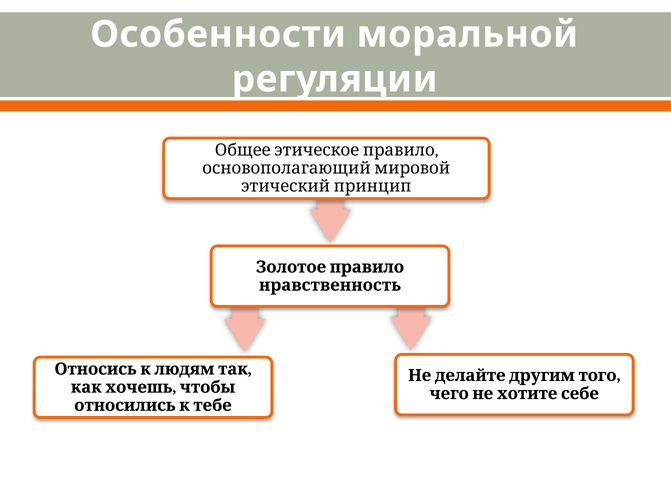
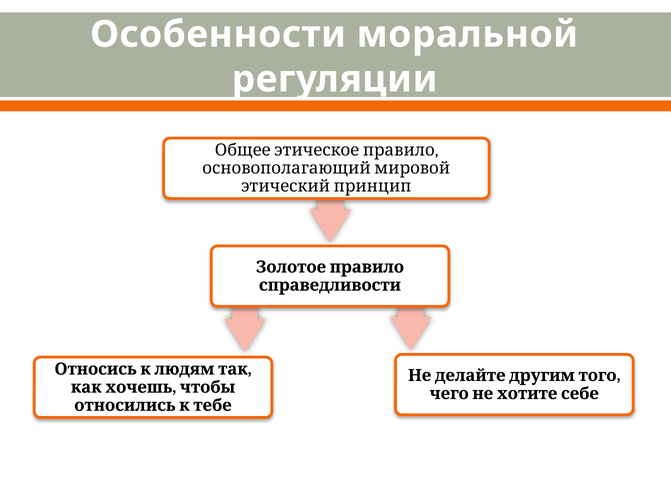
нравственность: нравственность -> справедливости
